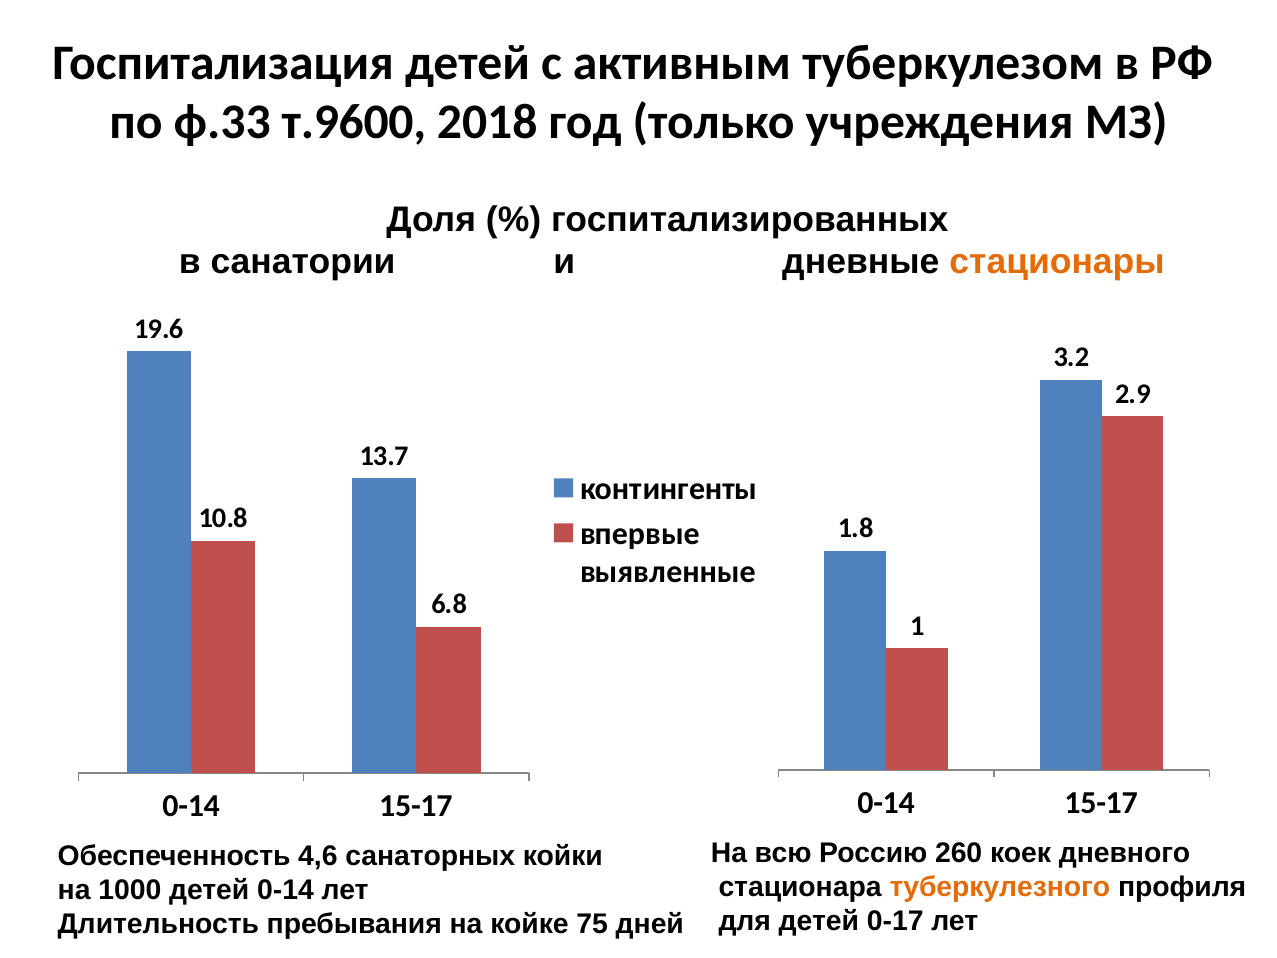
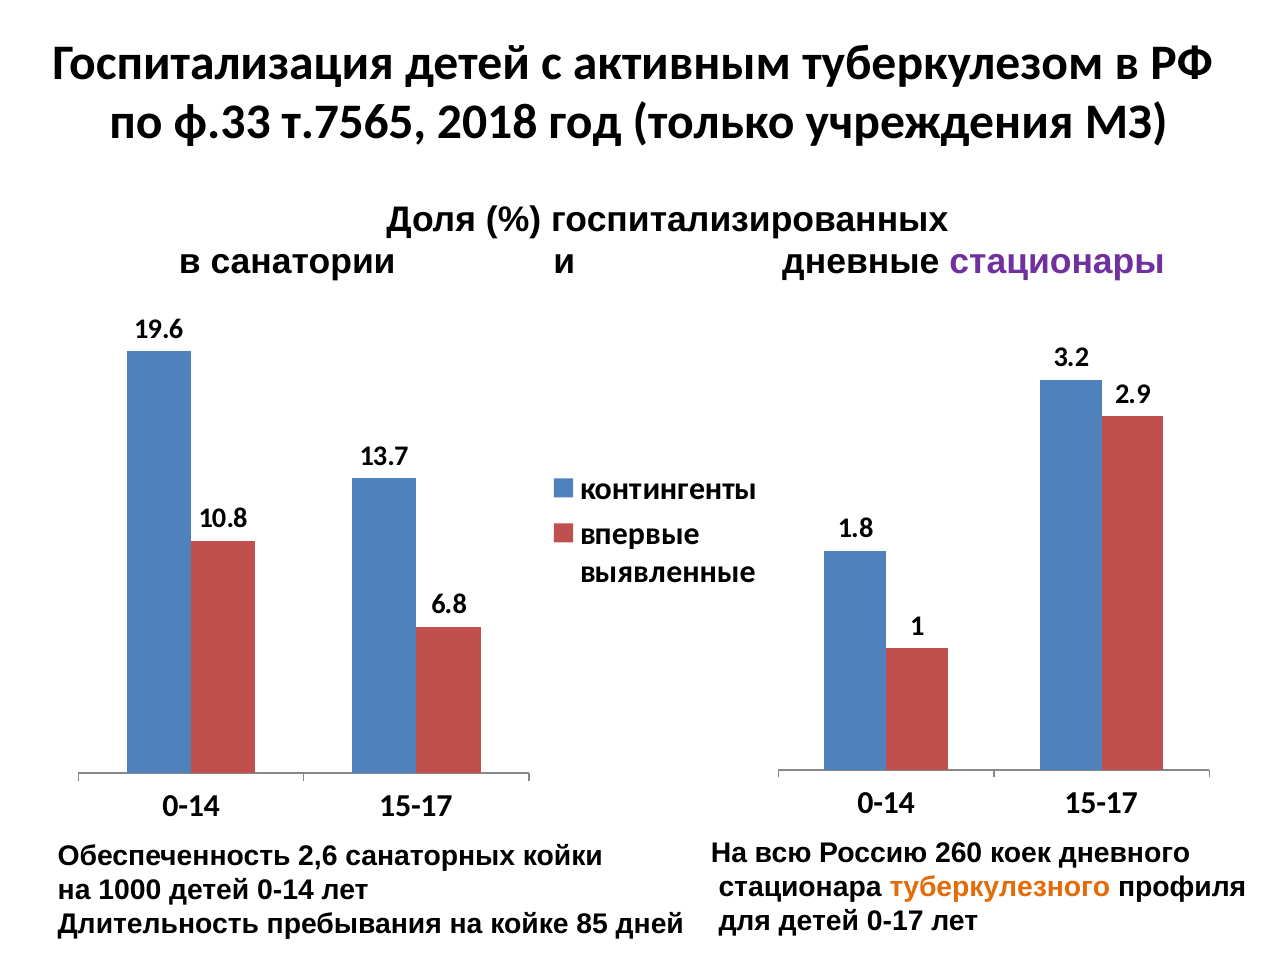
т.9600: т.9600 -> т.7565
стационары colour: orange -> purple
4,6: 4,6 -> 2,6
75: 75 -> 85
